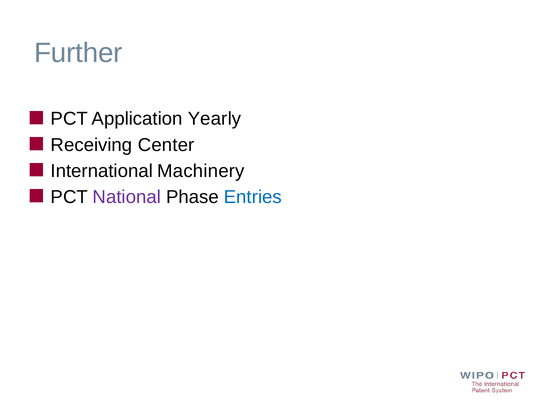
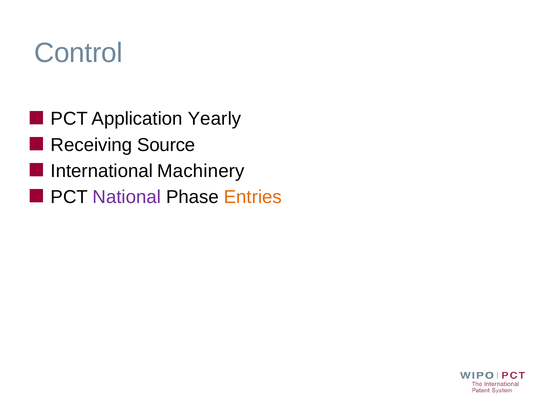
Further: Further -> Control
Center: Center -> Source
Entries colour: blue -> orange
